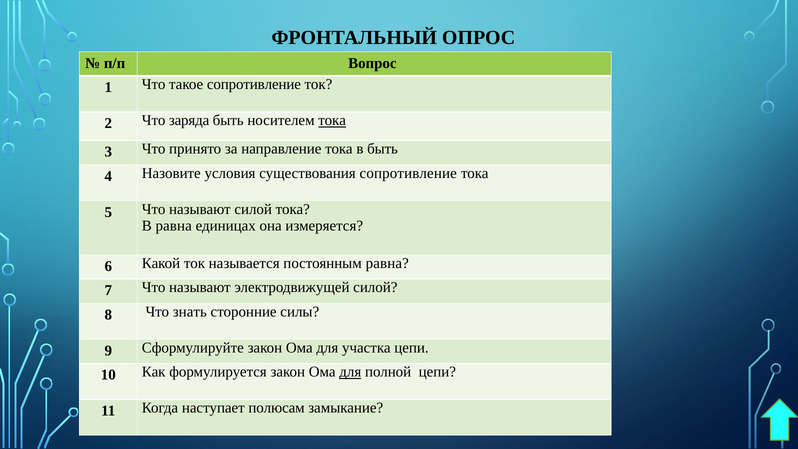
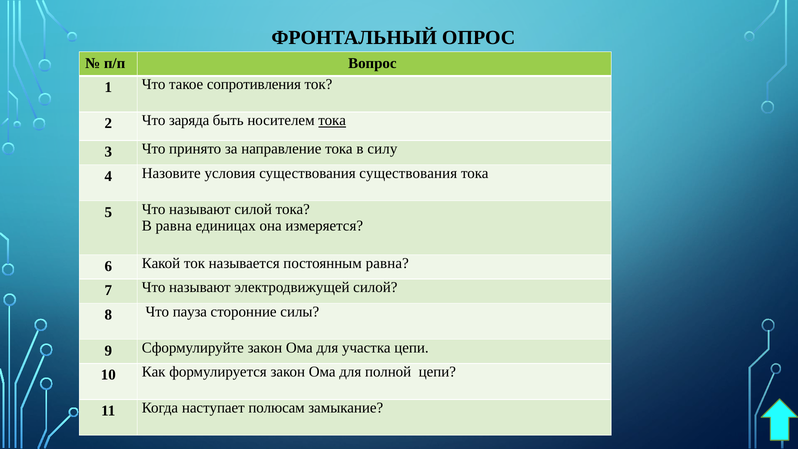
такое сопротивление: сопротивление -> сопротивления
в быть: быть -> силу
существования сопротивление: сопротивление -> существования
знать: знать -> пауза
для at (350, 372) underline: present -> none
